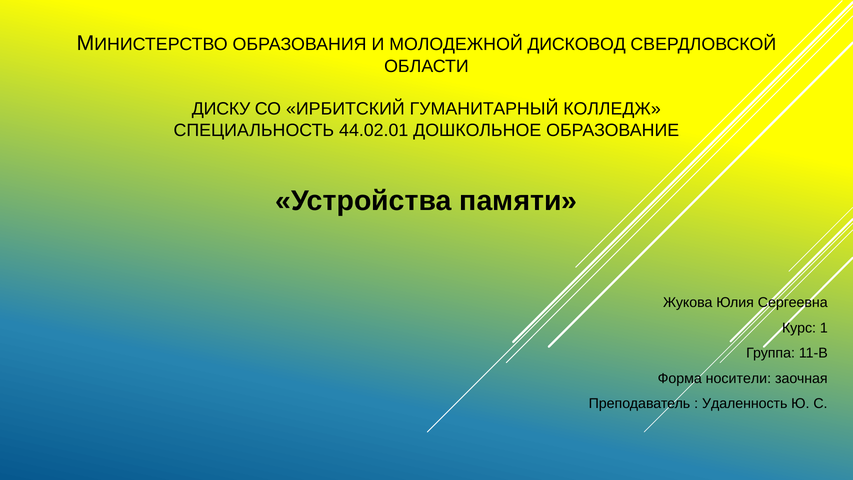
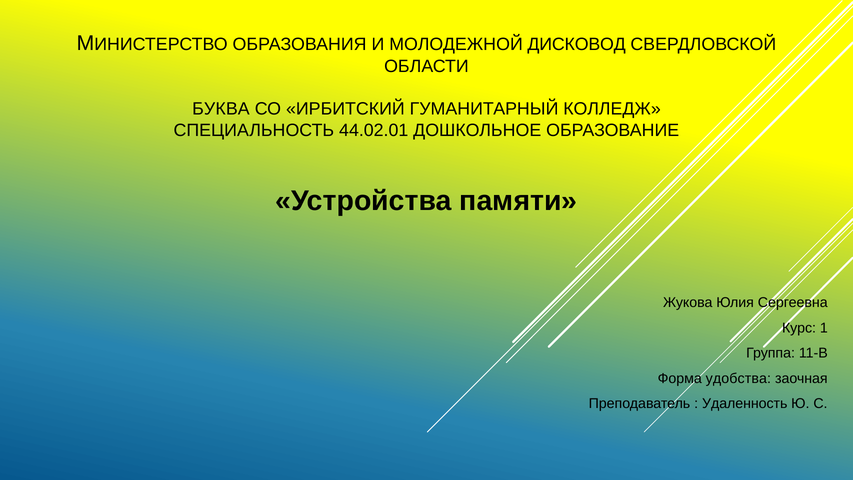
ДИСКУ: ДИСКУ -> БУКВА
носители: носители -> удобства
